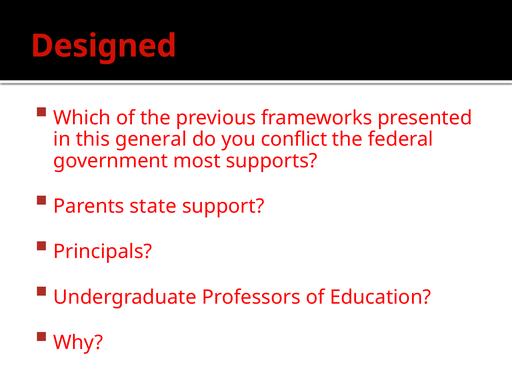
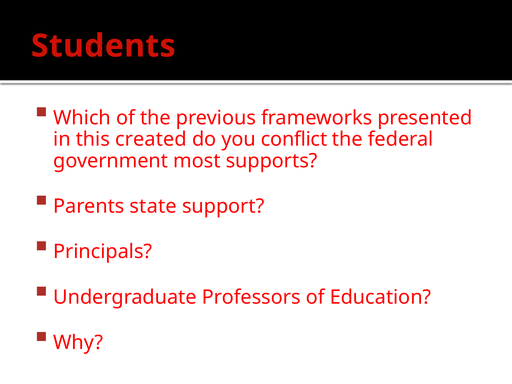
Designed: Designed -> Students
general: general -> created
